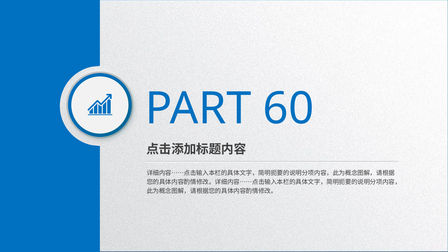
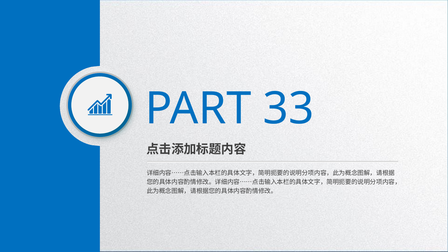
60: 60 -> 33
